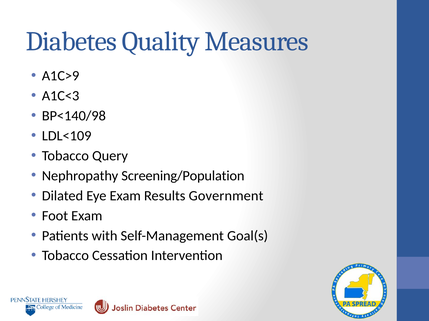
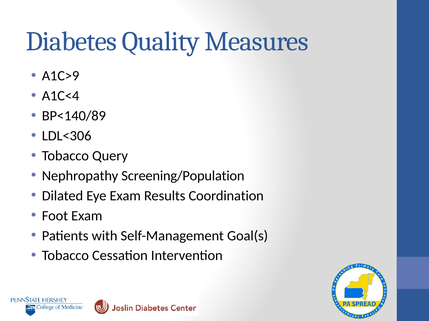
A1C<3: A1C<3 -> A1C<4
BP<140/98: BP<140/98 -> BP<140/89
LDL<109: LDL<109 -> LDL<306
Government: Government -> Coordination
